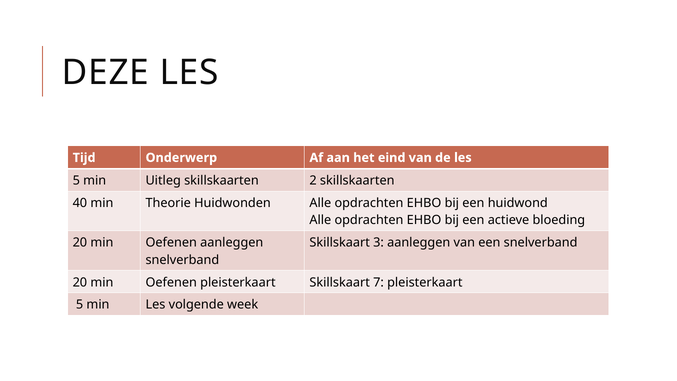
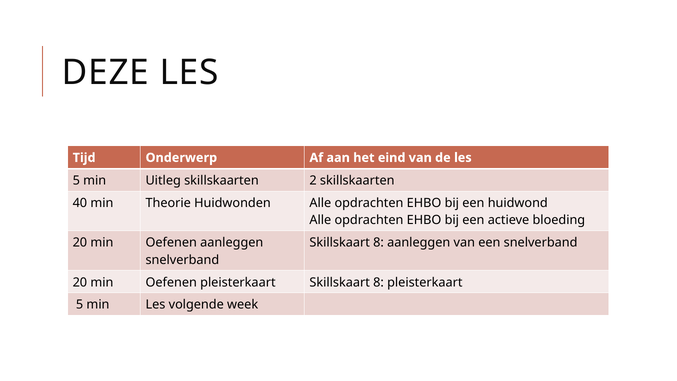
3 at (379, 243): 3 -> 8
pleisterkaart Skillskaart 7: 7 -> 8
